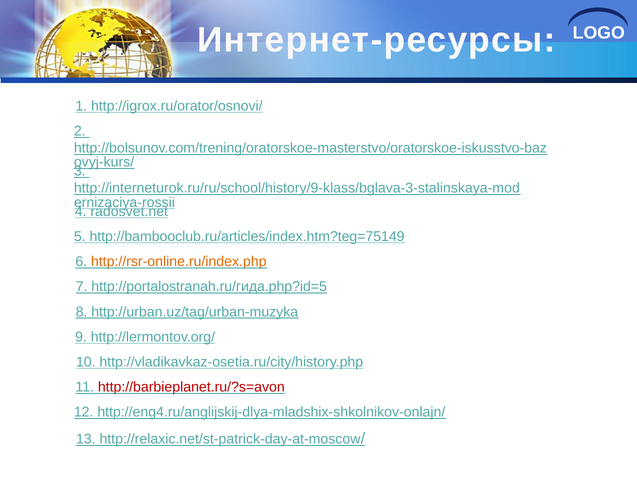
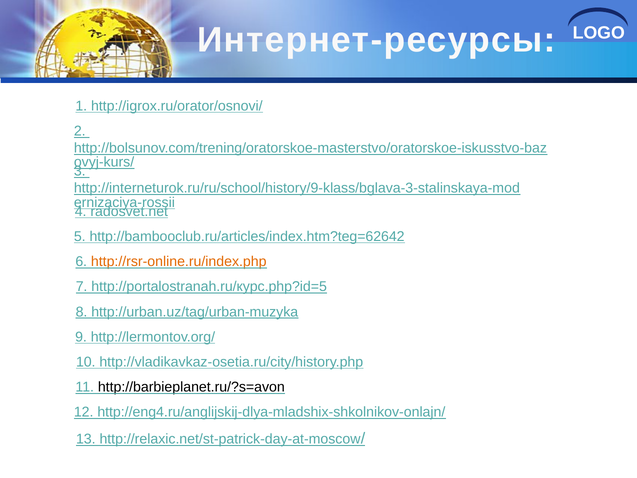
http://bambooclub.ru/articles/index.htm?teg=75149: http://bambooclub.ru/articles/index.htm?teg=75149 -> http://bambooclub.ru/articles/index.htm?teg=62642
http://portalostranah.ru/гида.php?id=5: http://portalostranah.ru/гида.php?id=5 -> http://portalostranah.ru/курс.php?id=5
http://barbieplanet.ru/?s=avon colour: red -> black
